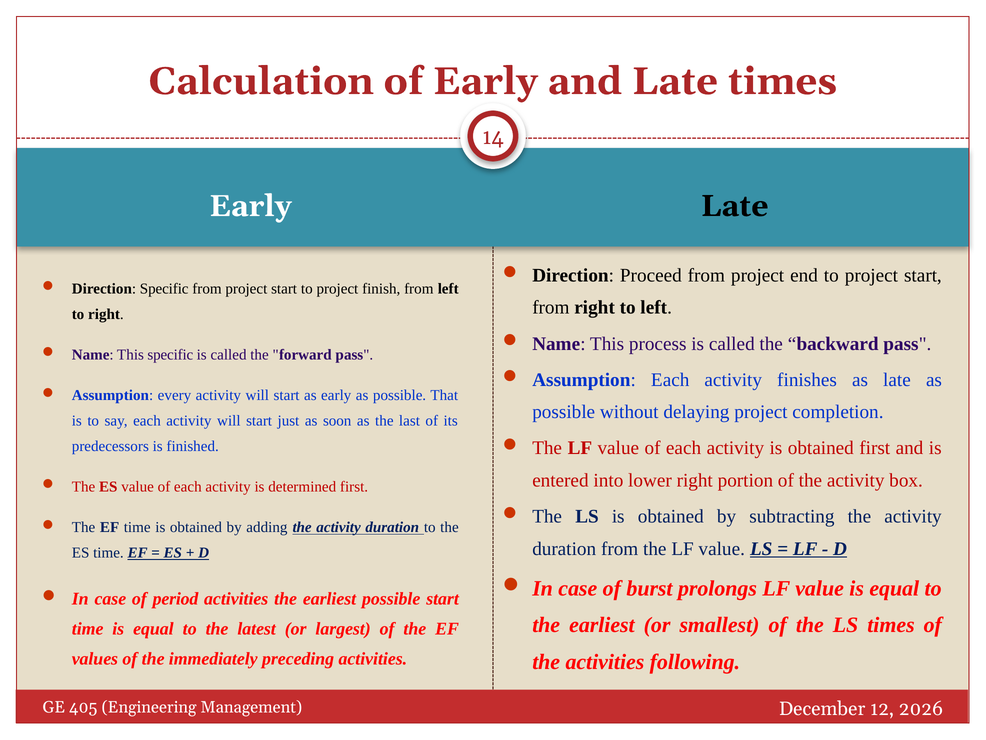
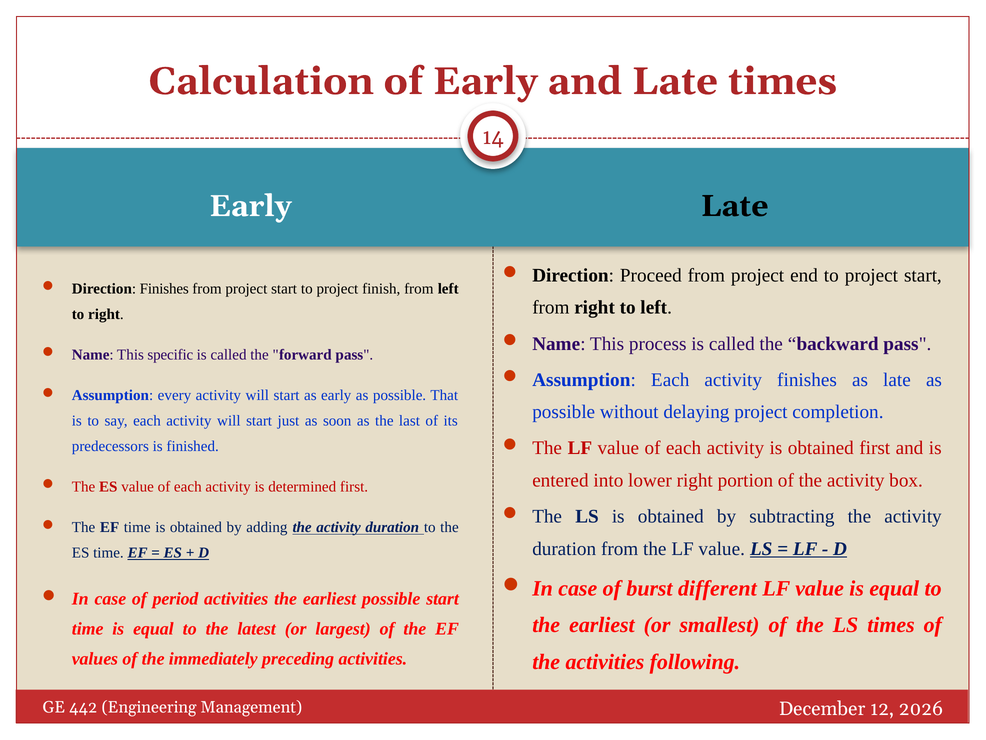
Direction Specific: Specific -> Finishes
prolongs: prolongs -> different
405: 405 -> 442
